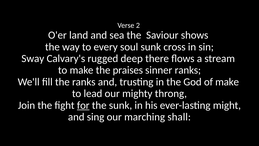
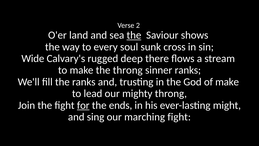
the at (134, 35) underline: none -> present
Sway: Sway -> Wide
the praises: praises -> throng
the sunk: sunk -> ends
marching shall: shall -> fight
